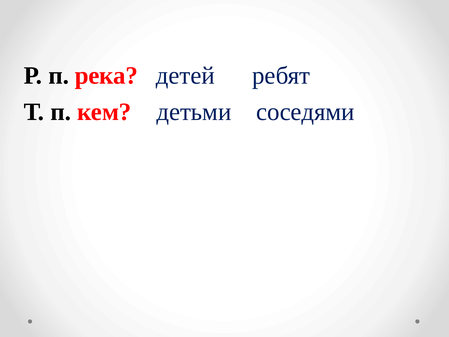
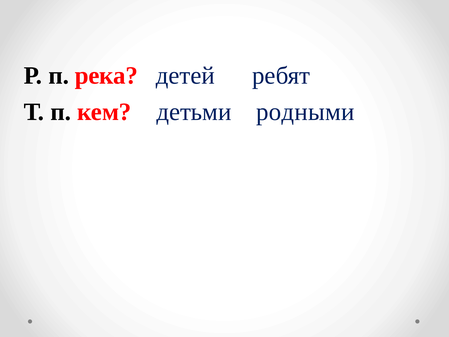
соседями: соседями -> родными
